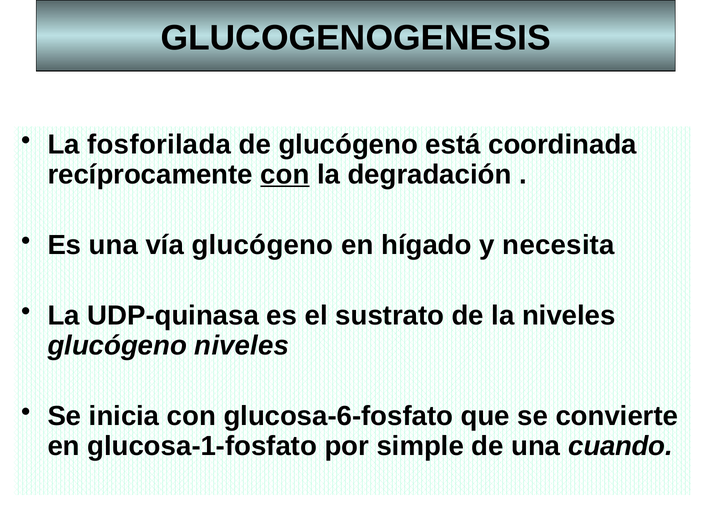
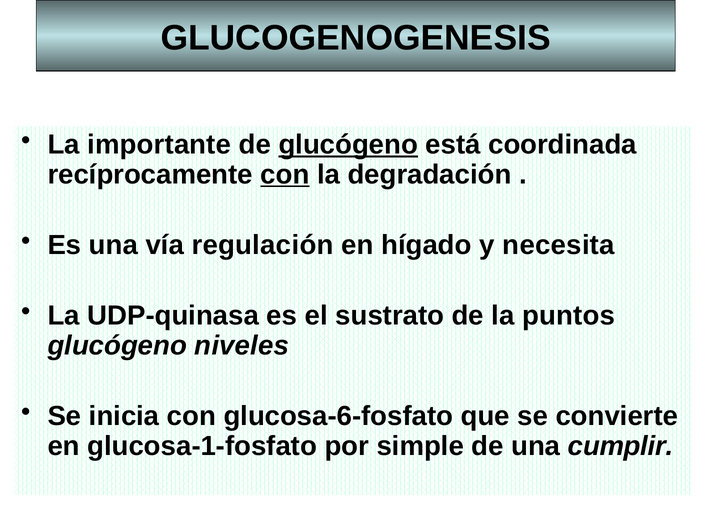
fosforilada: fosforilada -> importante
glucógeno at (348, 145) underline: none -> present
vía glucógeno: glucógeno -> regulación
la niveles: niveles -> puntos
cuando: cuando -> cumplir
